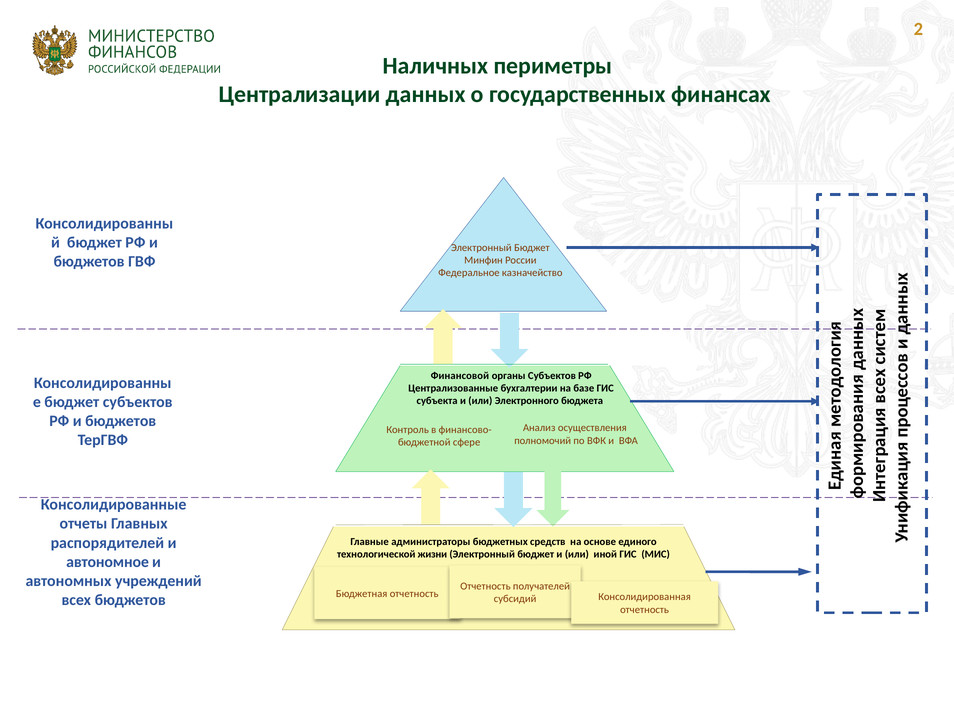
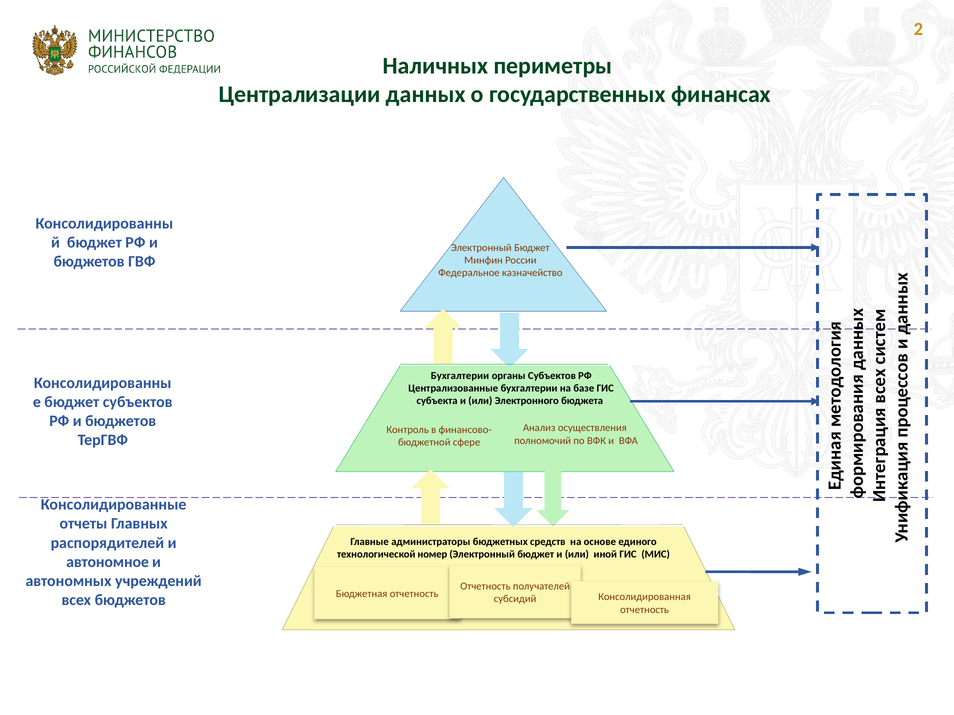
Финансовой at (460, 376): Финансовой -> Бухгалтерии
жизни: жизни -> номер
